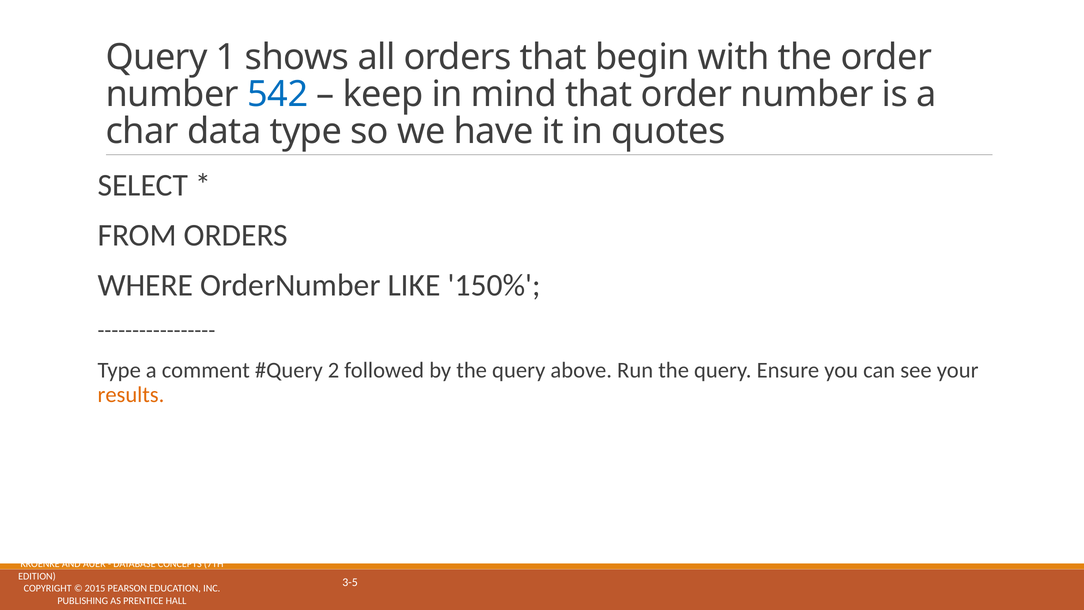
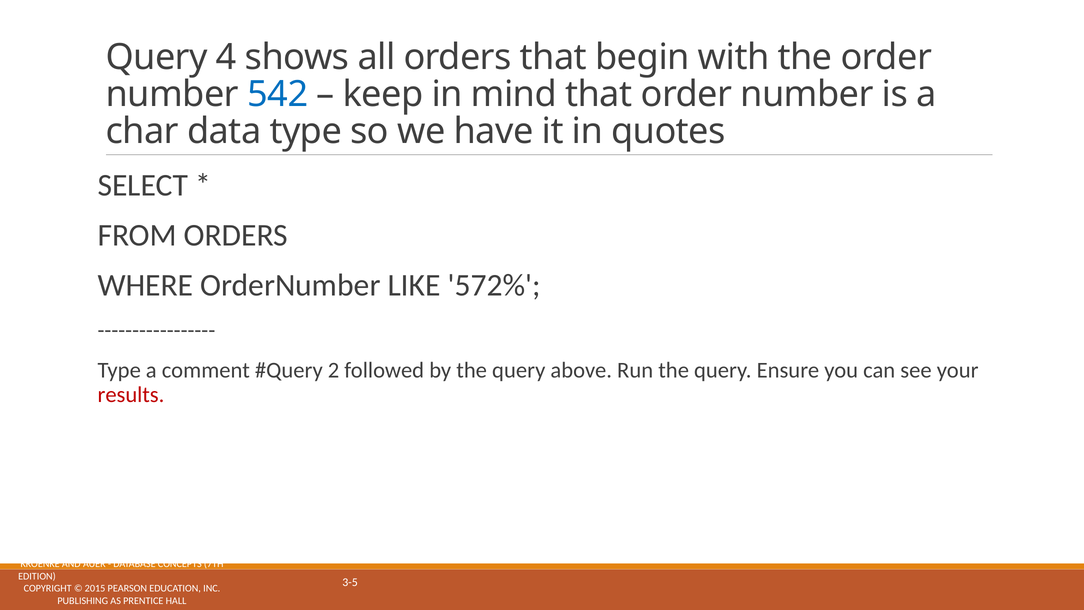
1: 1 -> 4
150%: 150% -> 572%
results colour: orange -> red
